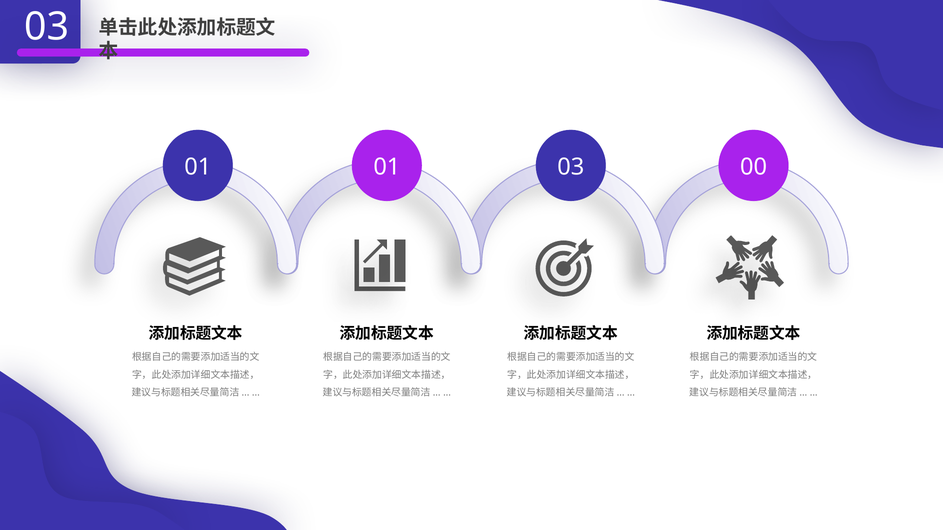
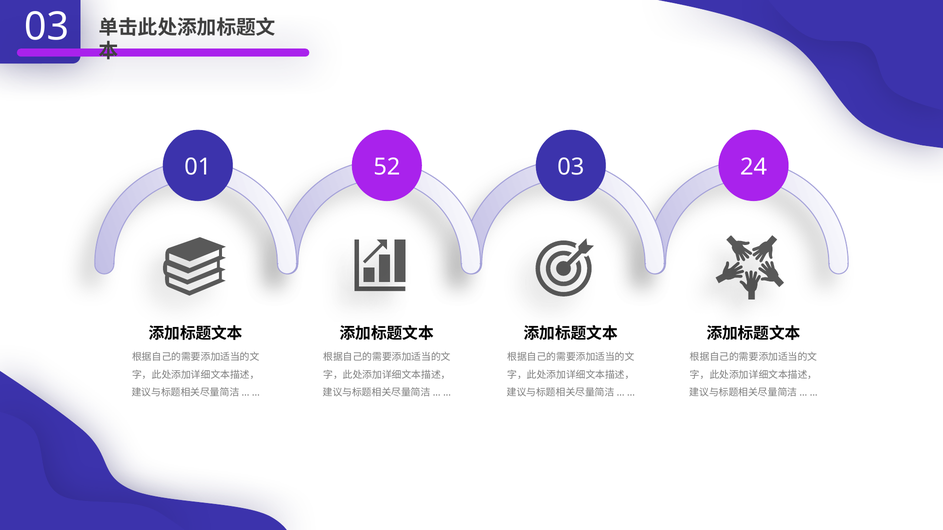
01 01: 01 -> 52
00: 00 -> 24
